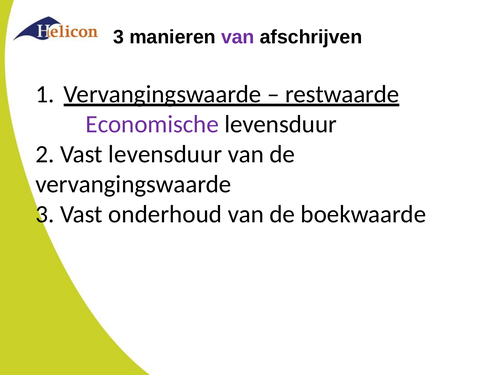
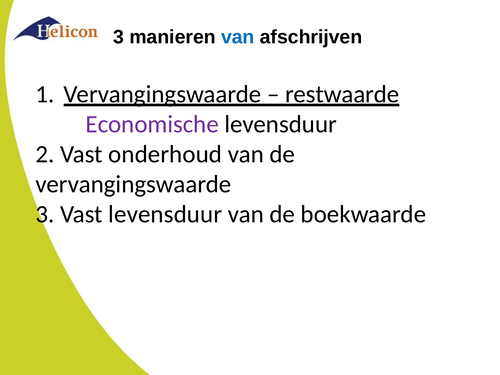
van at (238, 37) colour: purple -> blue
Vast levensduur: levensduur -> onderhoud
Vast onderhoud: onderhoud -> levensduur
